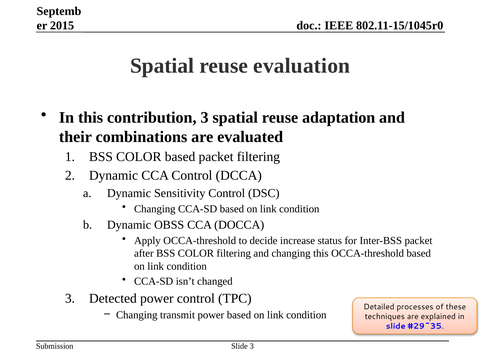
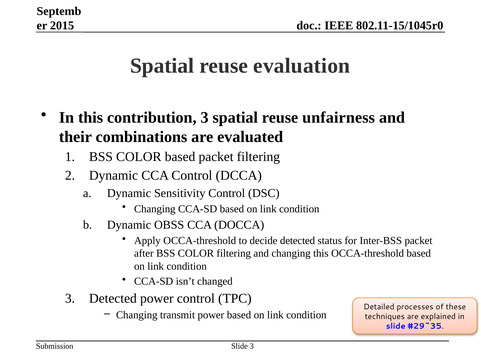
adaptation: adaptation -> unfairness
decide increase: increase -> detected
